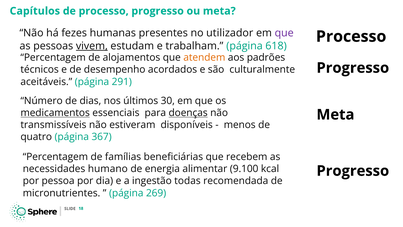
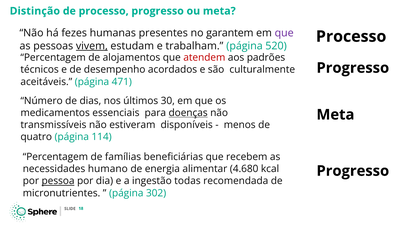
Capítulos: Capítulos -> Distinção
utilizador: utilizador -> garantem
618: 618 -> 520
atendem colour: orange -> red
291: 291 -> 471
medicamentos underline: present -> none
367: 367 -> 114
9.100: 9.100 -> 4.680
pessoa underline: none -> present
269: 269 -> 302
